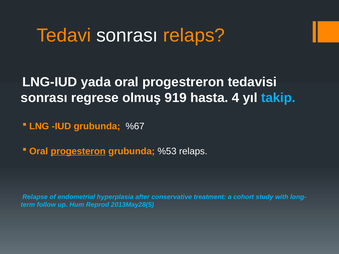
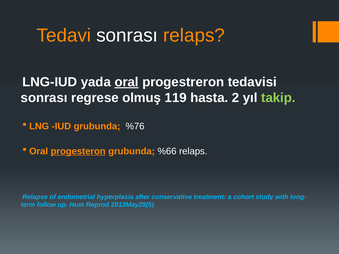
oral at (127, 82) underline: none -> present
919: 919 -> 119
4: 4 -> 2
takip colour: light blue -> light green
%67: %67 -> %76
%53: %53 -> %66
